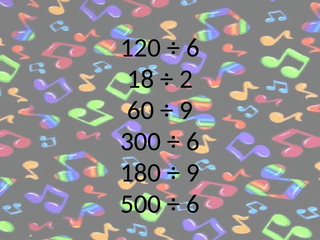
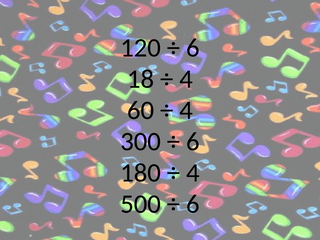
2 at (186, 79): 2 -> 4
9 at (186, 110): 9 -> 4
9 at (193, 173): 9 -> 4
